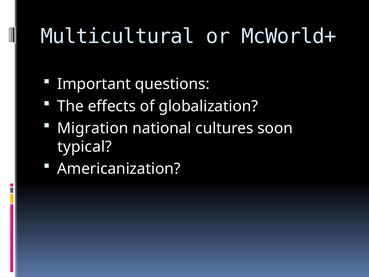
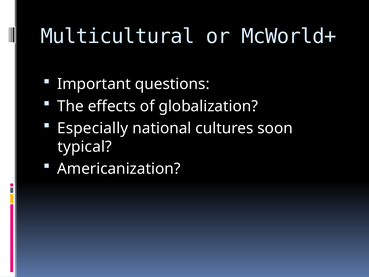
Migration: Migration -> Especially
